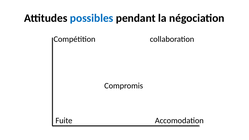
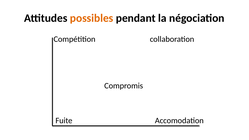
possibles colour: blue -> orange
